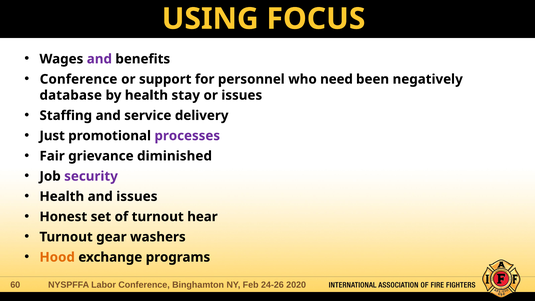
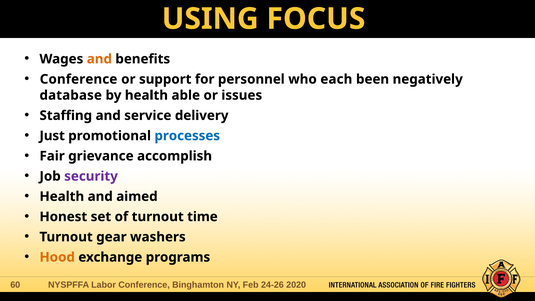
and at (99, 59) colour: purple -> orange
need: need -> each
stay: stay -> able
processes colour: purple -> blue
diminished: diminished -> accomplish
and issues: issues -> aimed
hear: hear -> time
